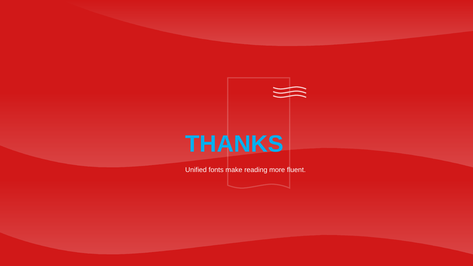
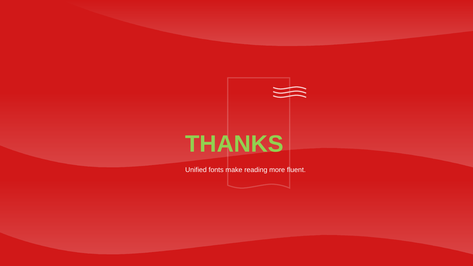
THANKS colour: light blue -> light green
